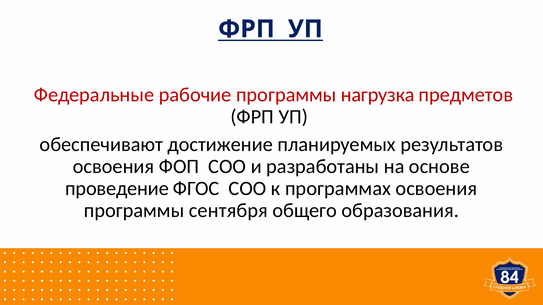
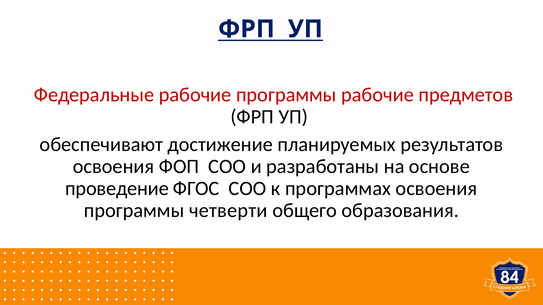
программы нагрузка: нагрузка -> рабочие
сентября: сентября -> четверти
